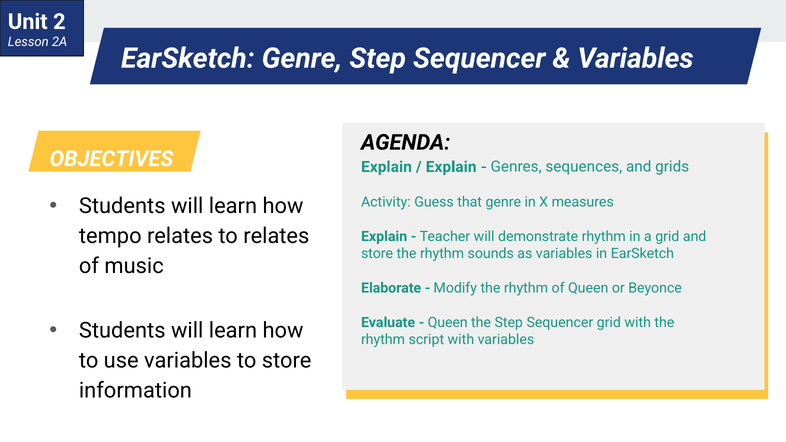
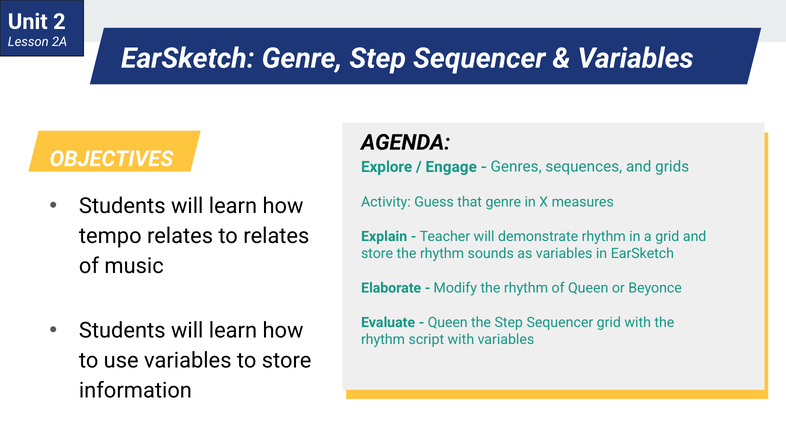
Explain at (386, 167): Explain -> Explore
Explain at (451, 167): Explain -> Engage
